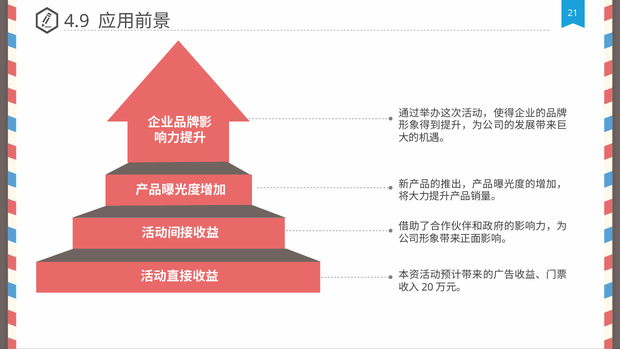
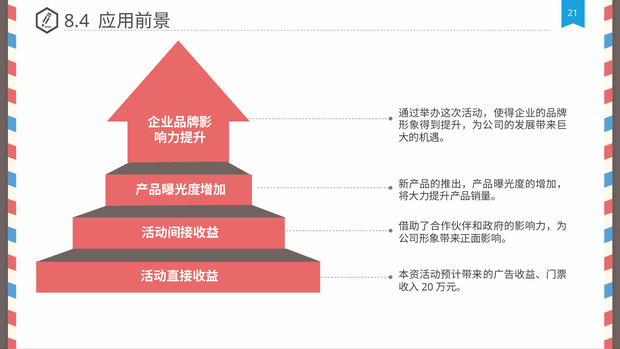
4.9: 4.9 -> 8.4
